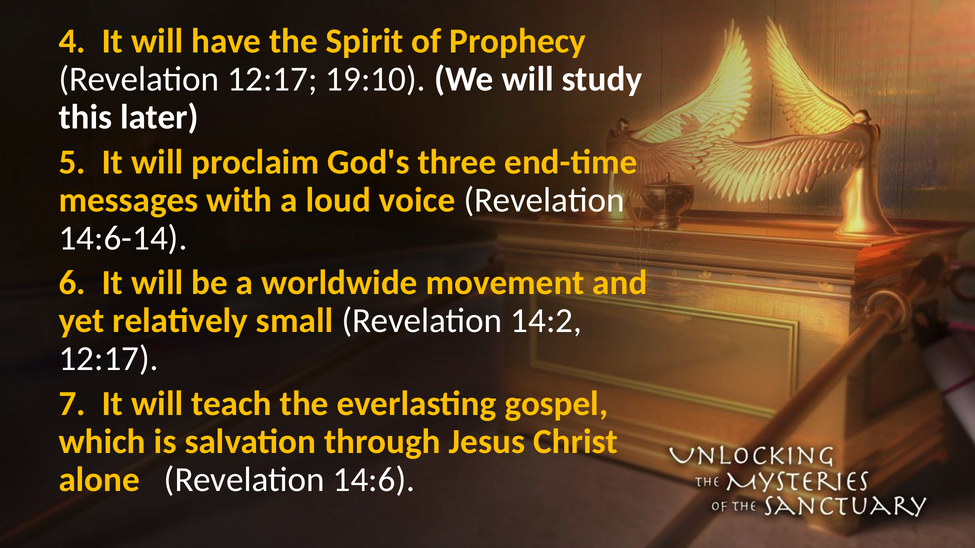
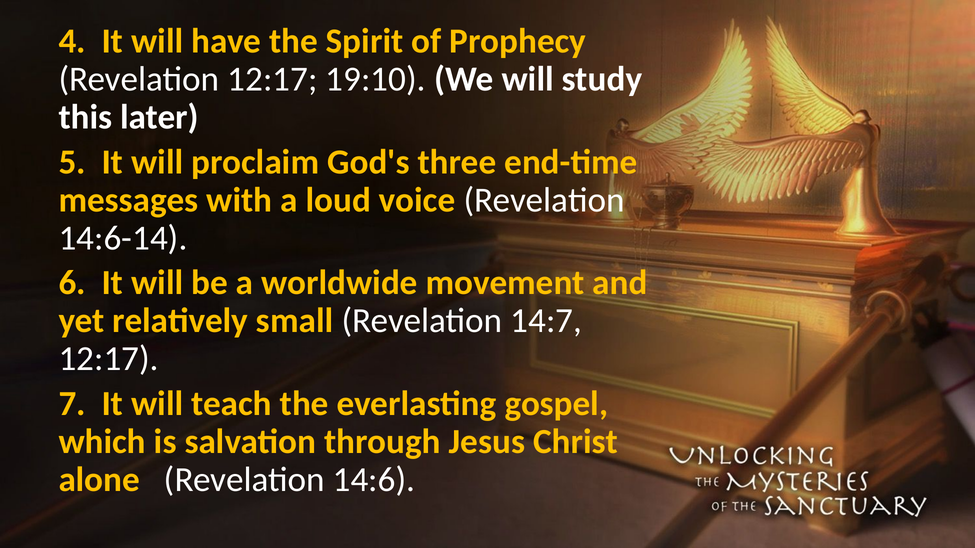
14:2: 14:2 -> 14:7
